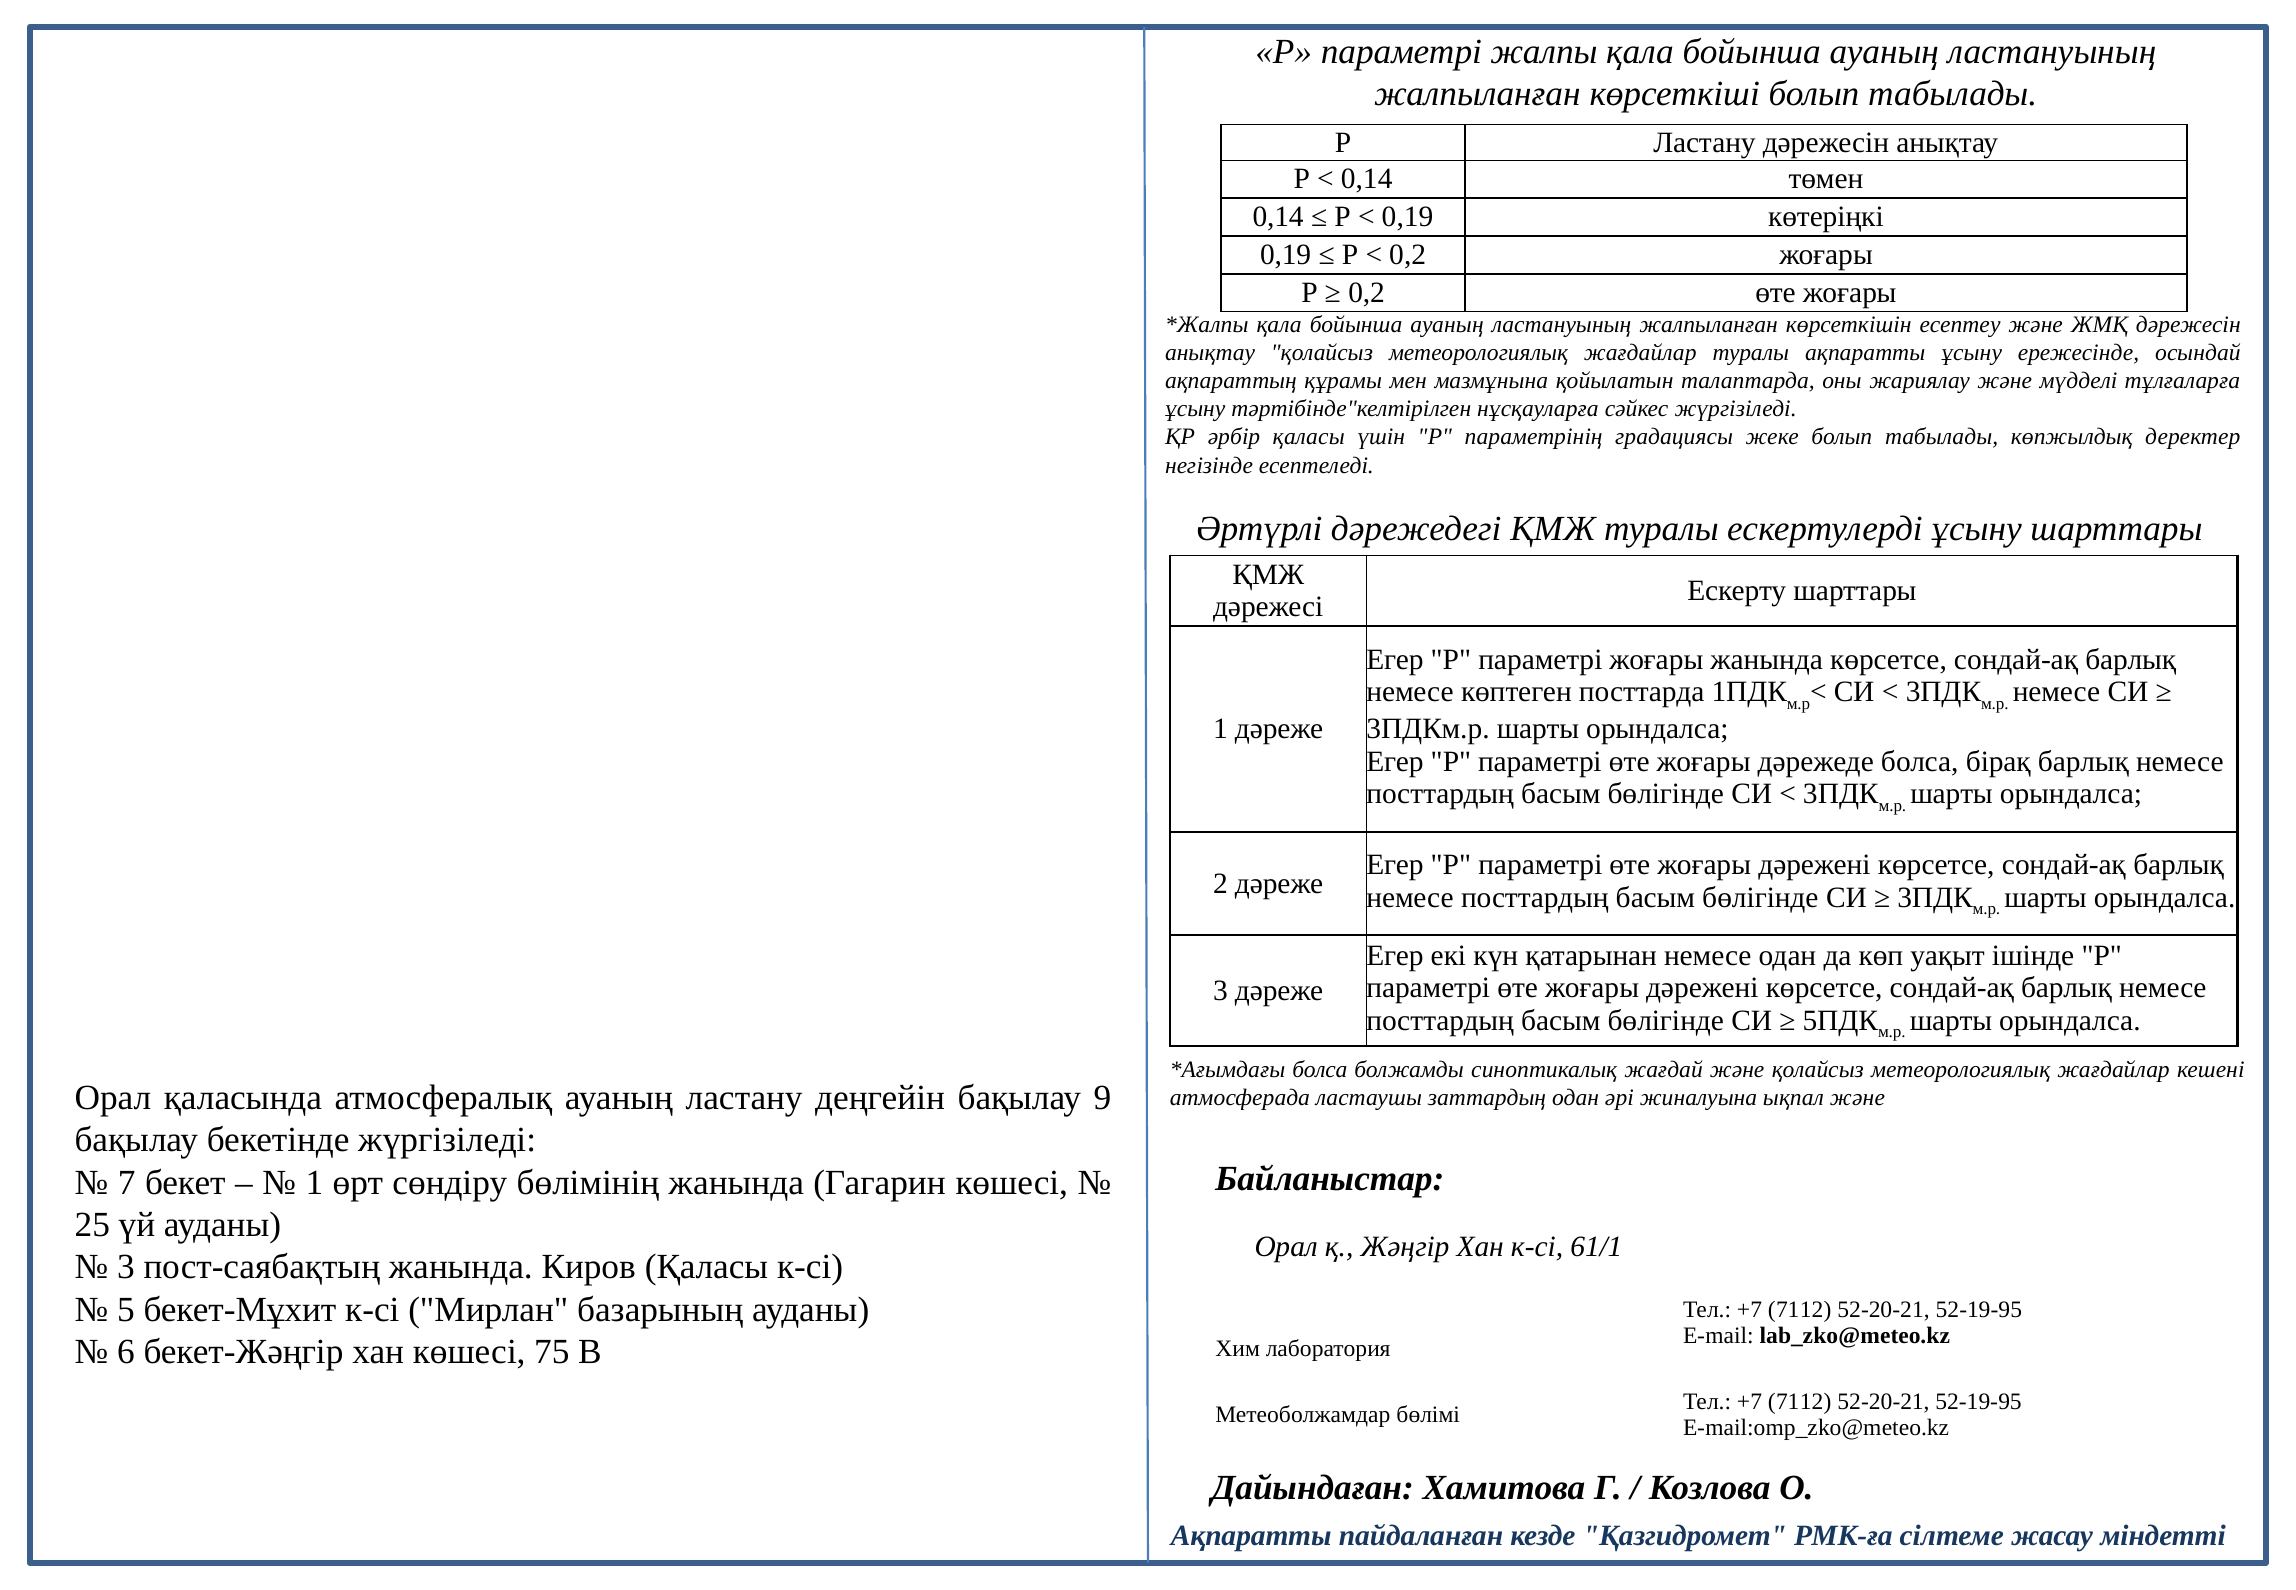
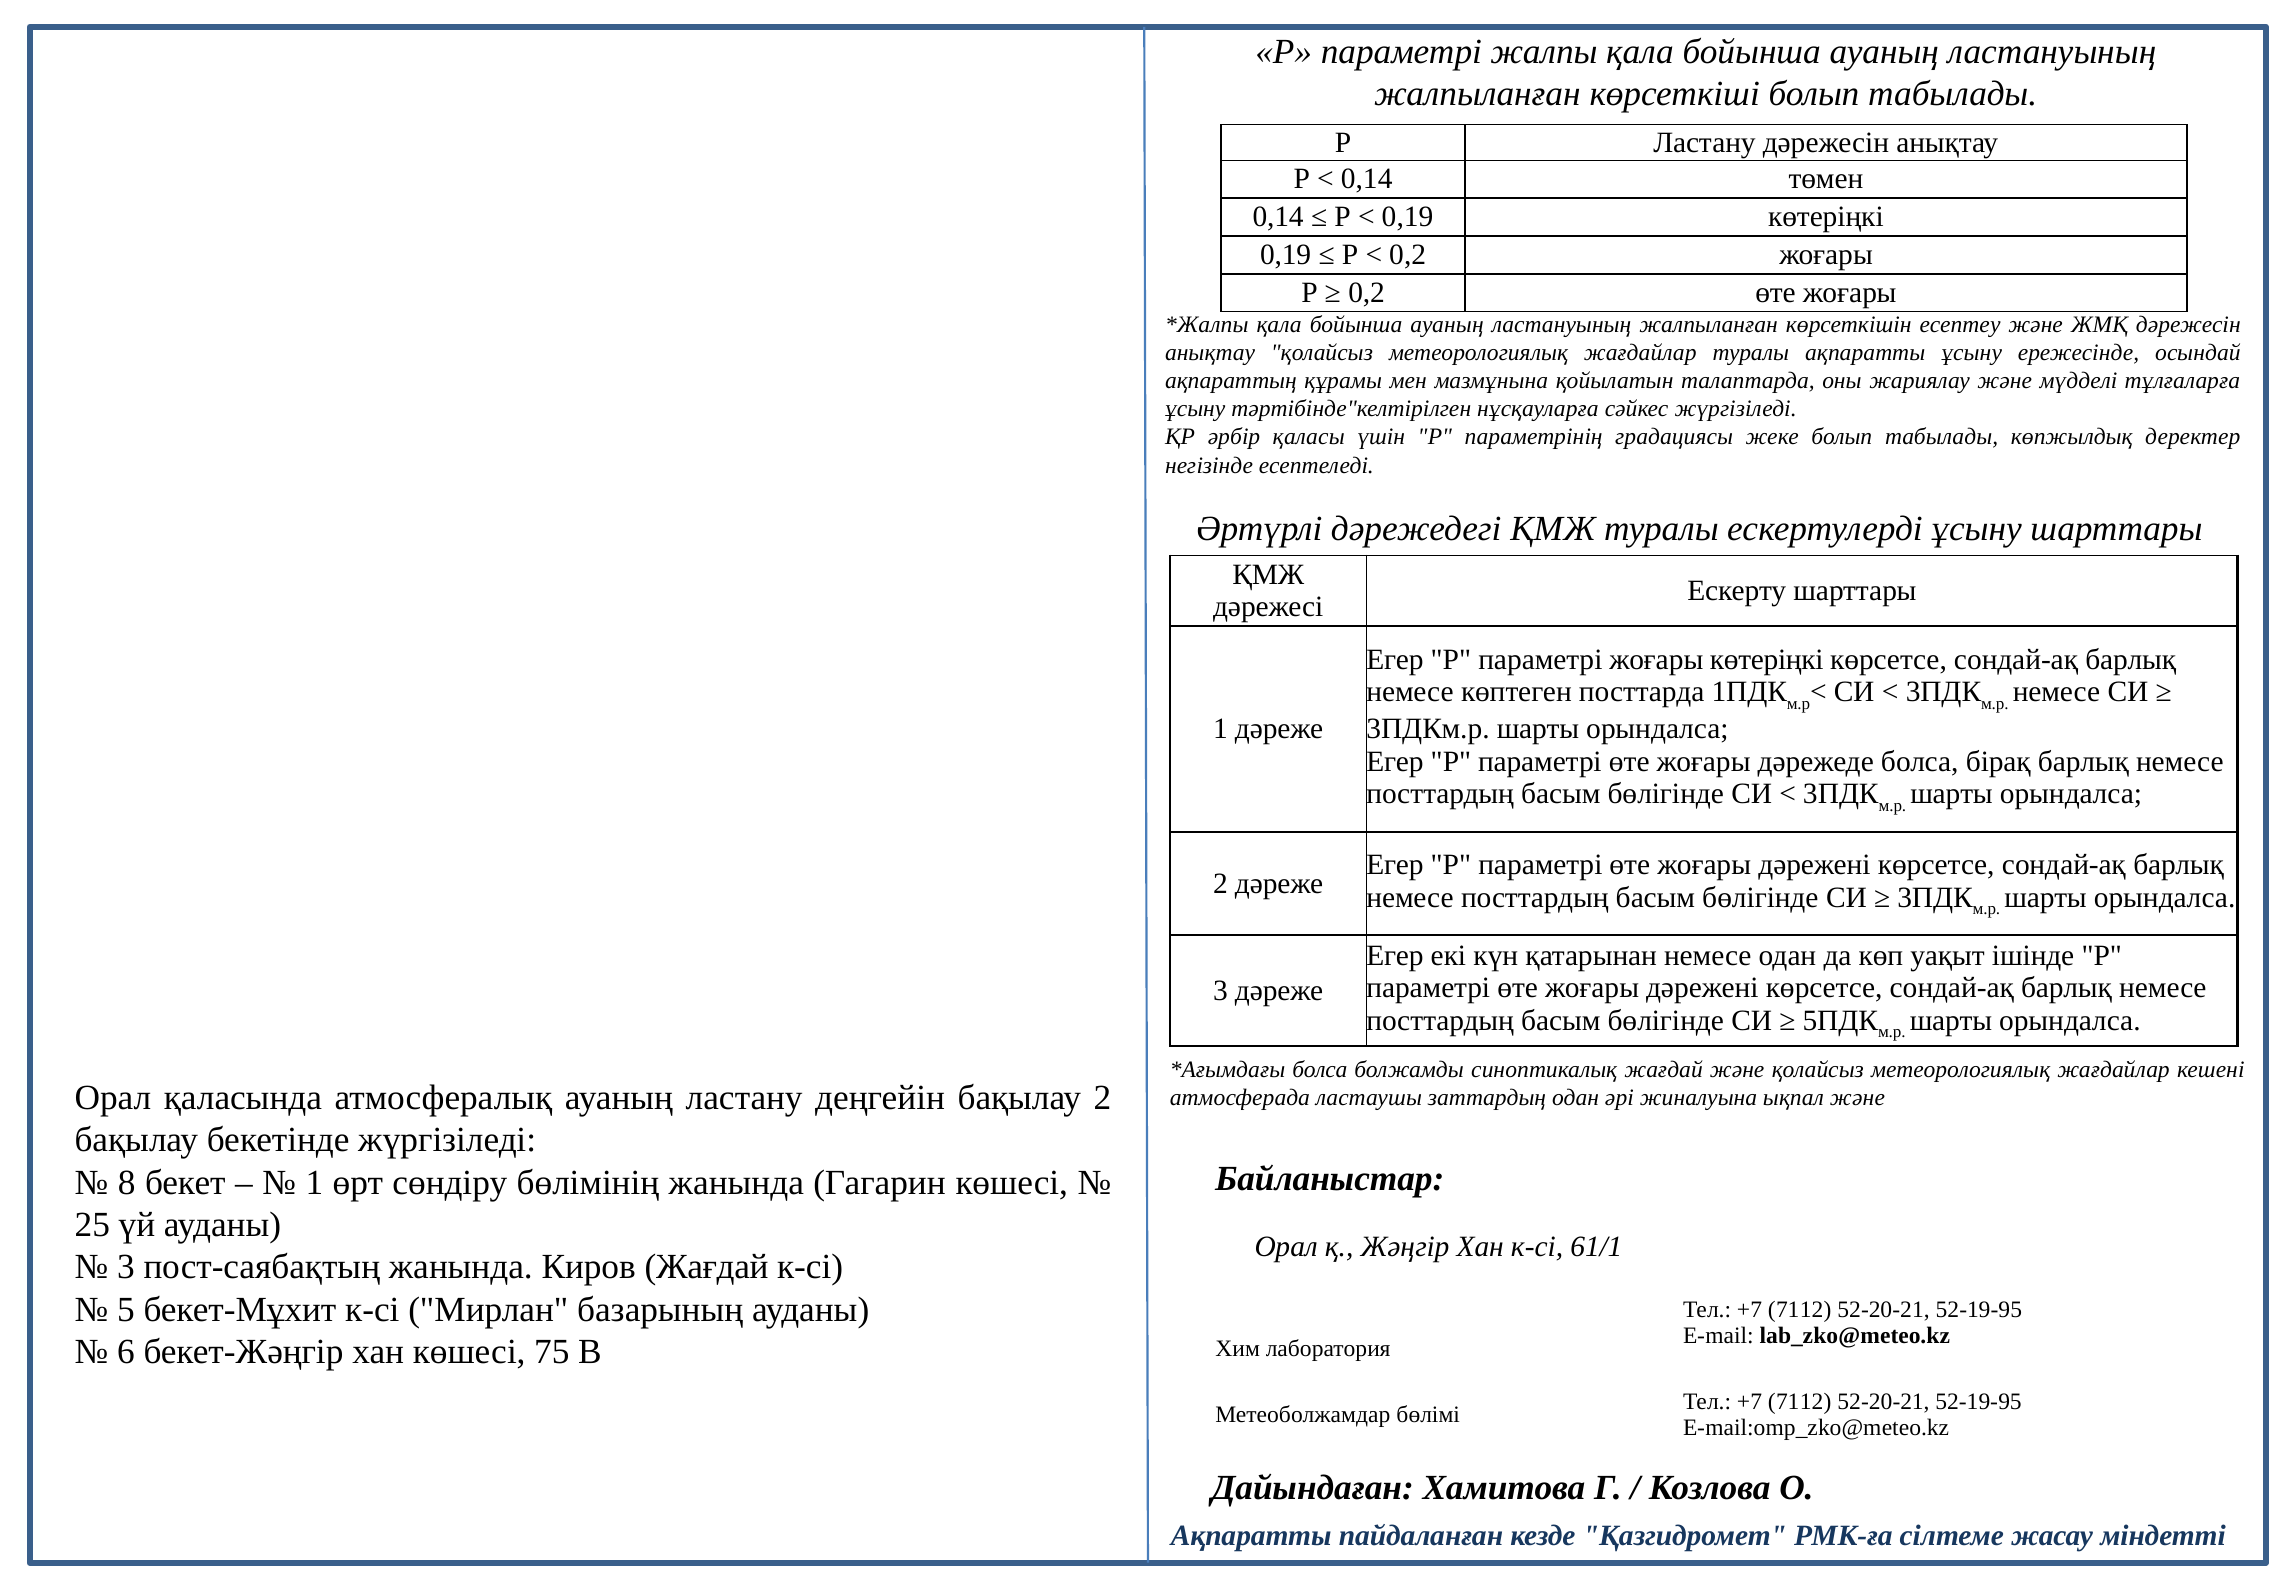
жоғары жанында: жанында -> көтеріңкі
бақылау 9: 9 -> 2
7: 7 -> 8
Киров Қаласы: Қаласы -> Жағдай
